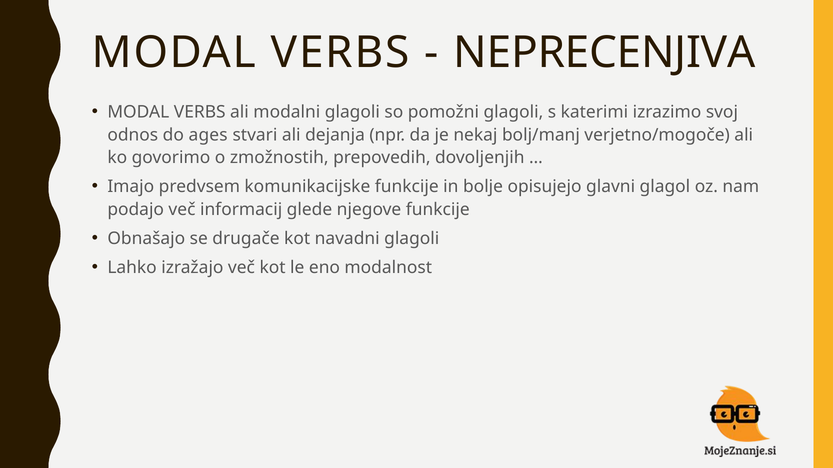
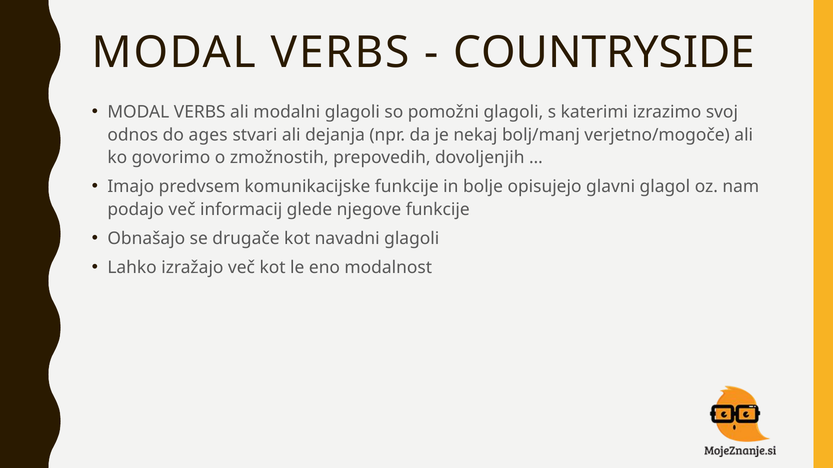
NEPRECENJIVA: NEPRECENJIVA -> COUNTRYSIDE
